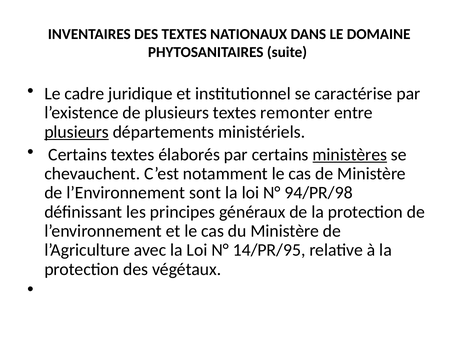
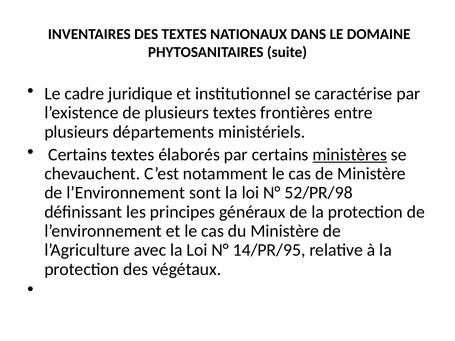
remonter: remonter -> frontières
plusieurs at (77, 132) underline: present -> none
94/PR/98: 94/PR/98 -> 52/PR/98
